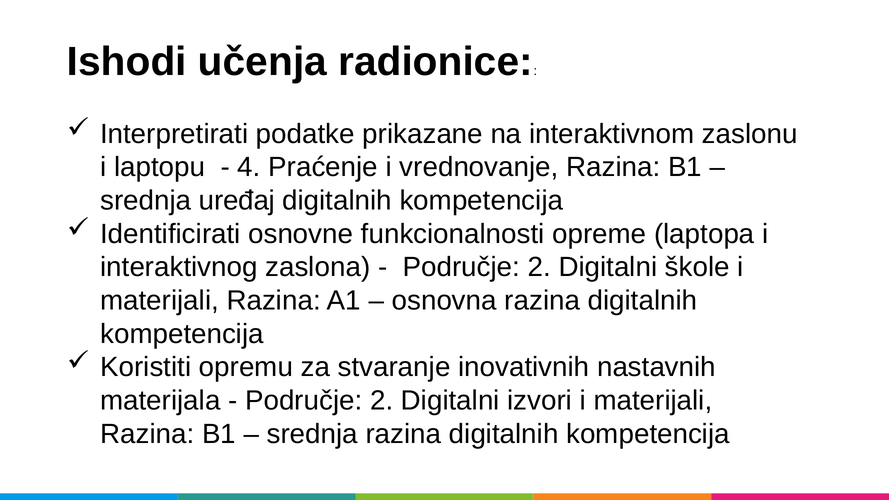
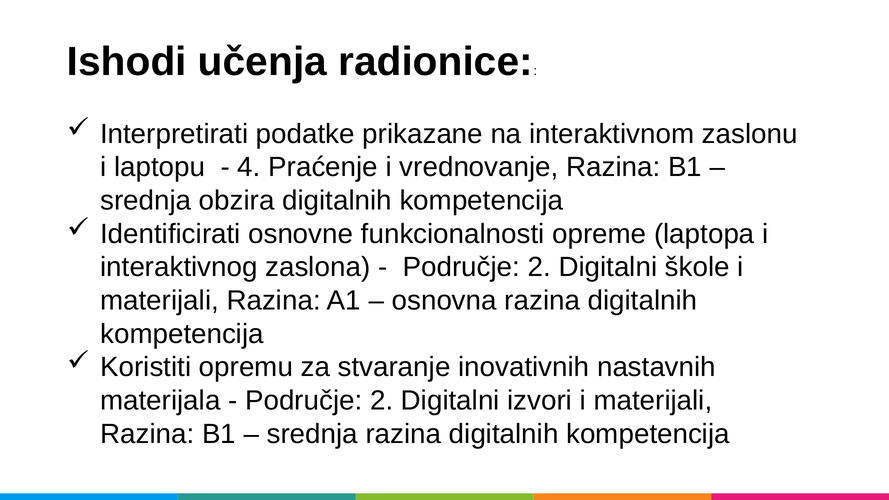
uređaj: uređaj -> obzira
